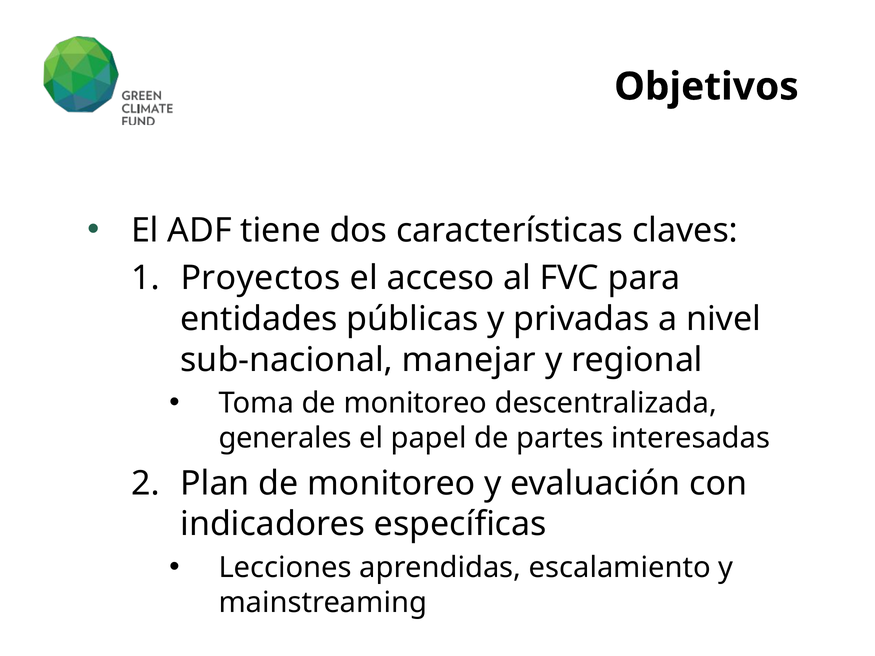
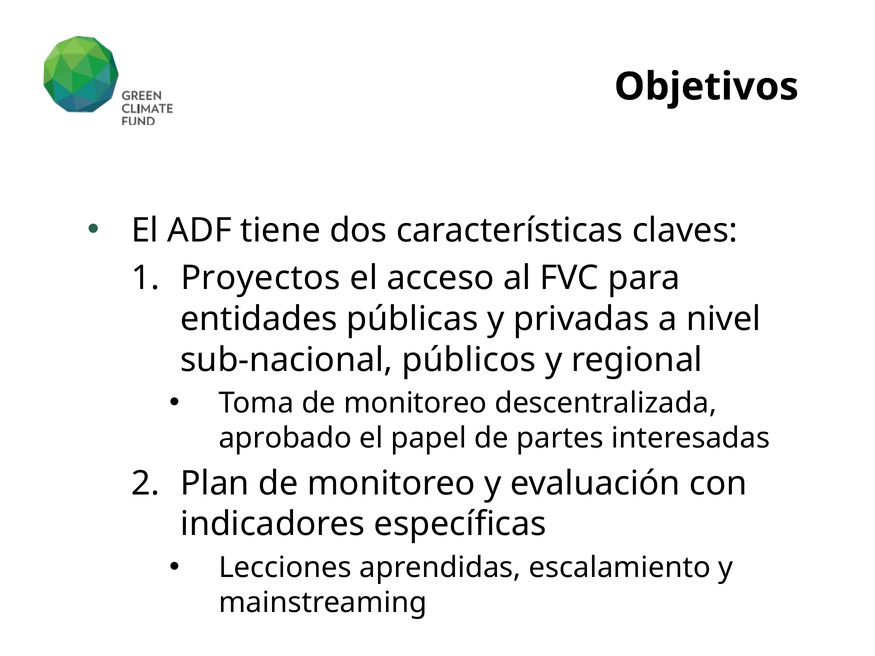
manejar: manejar -> públicos
generales: generales -> aprobado
